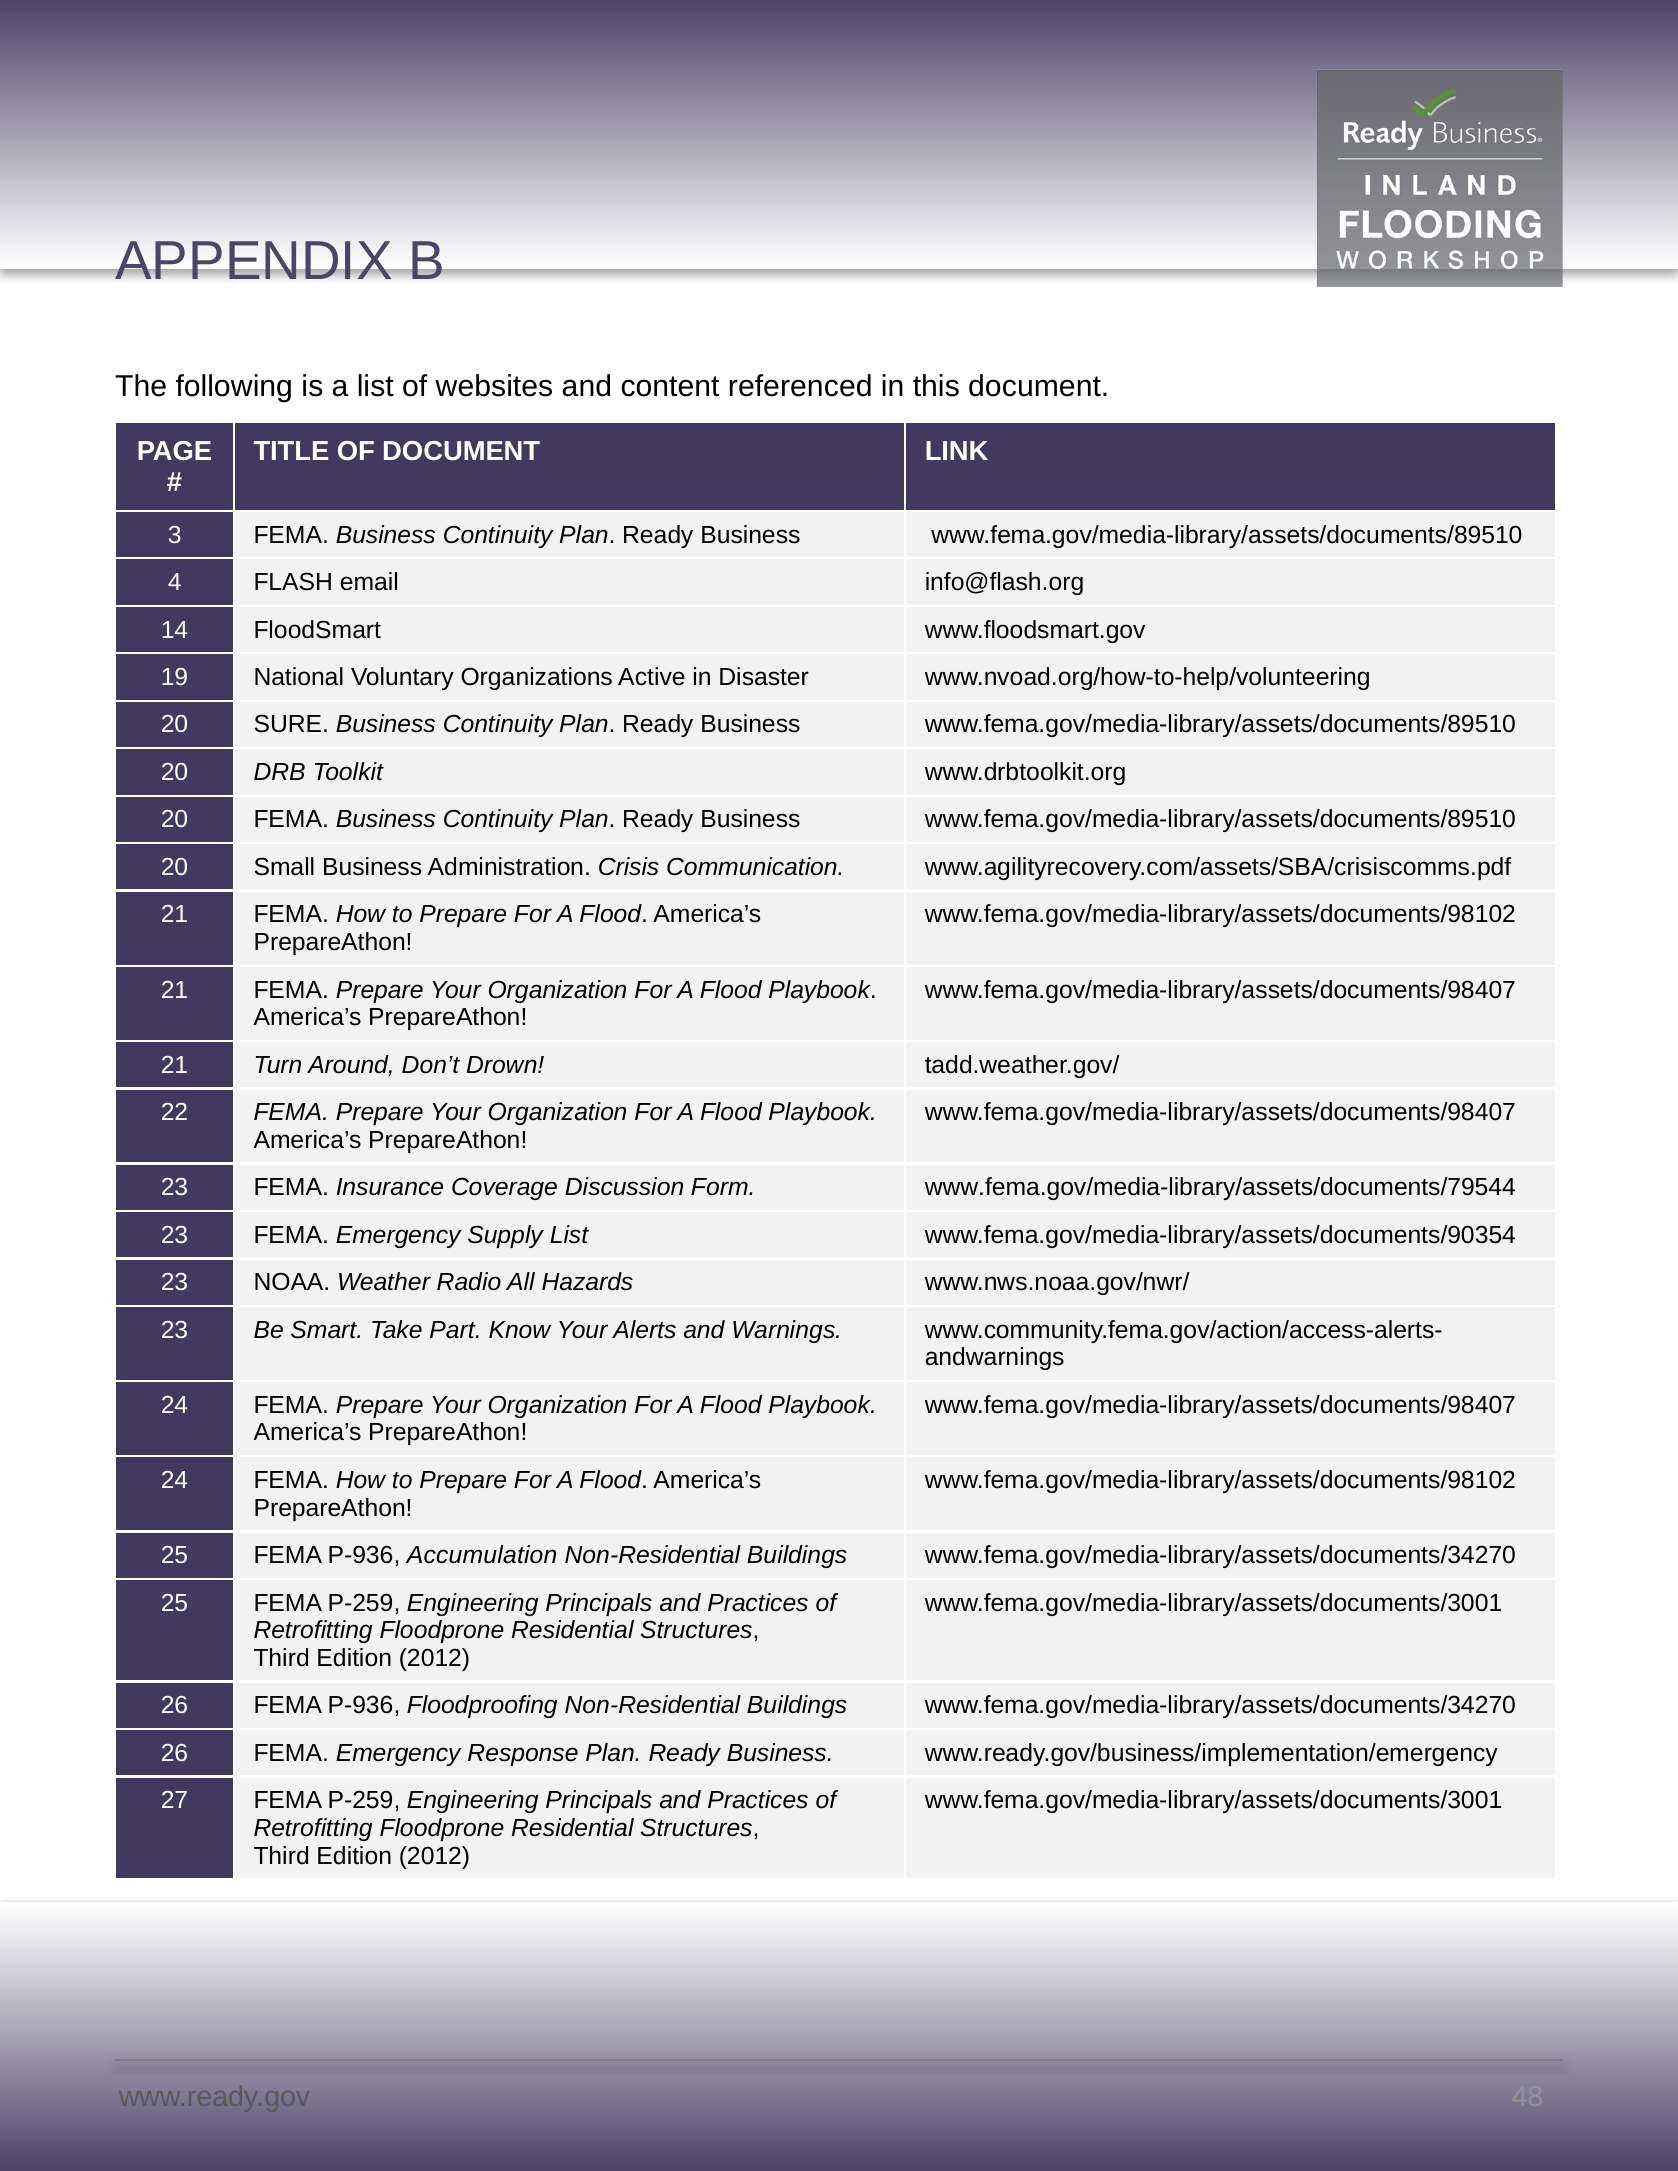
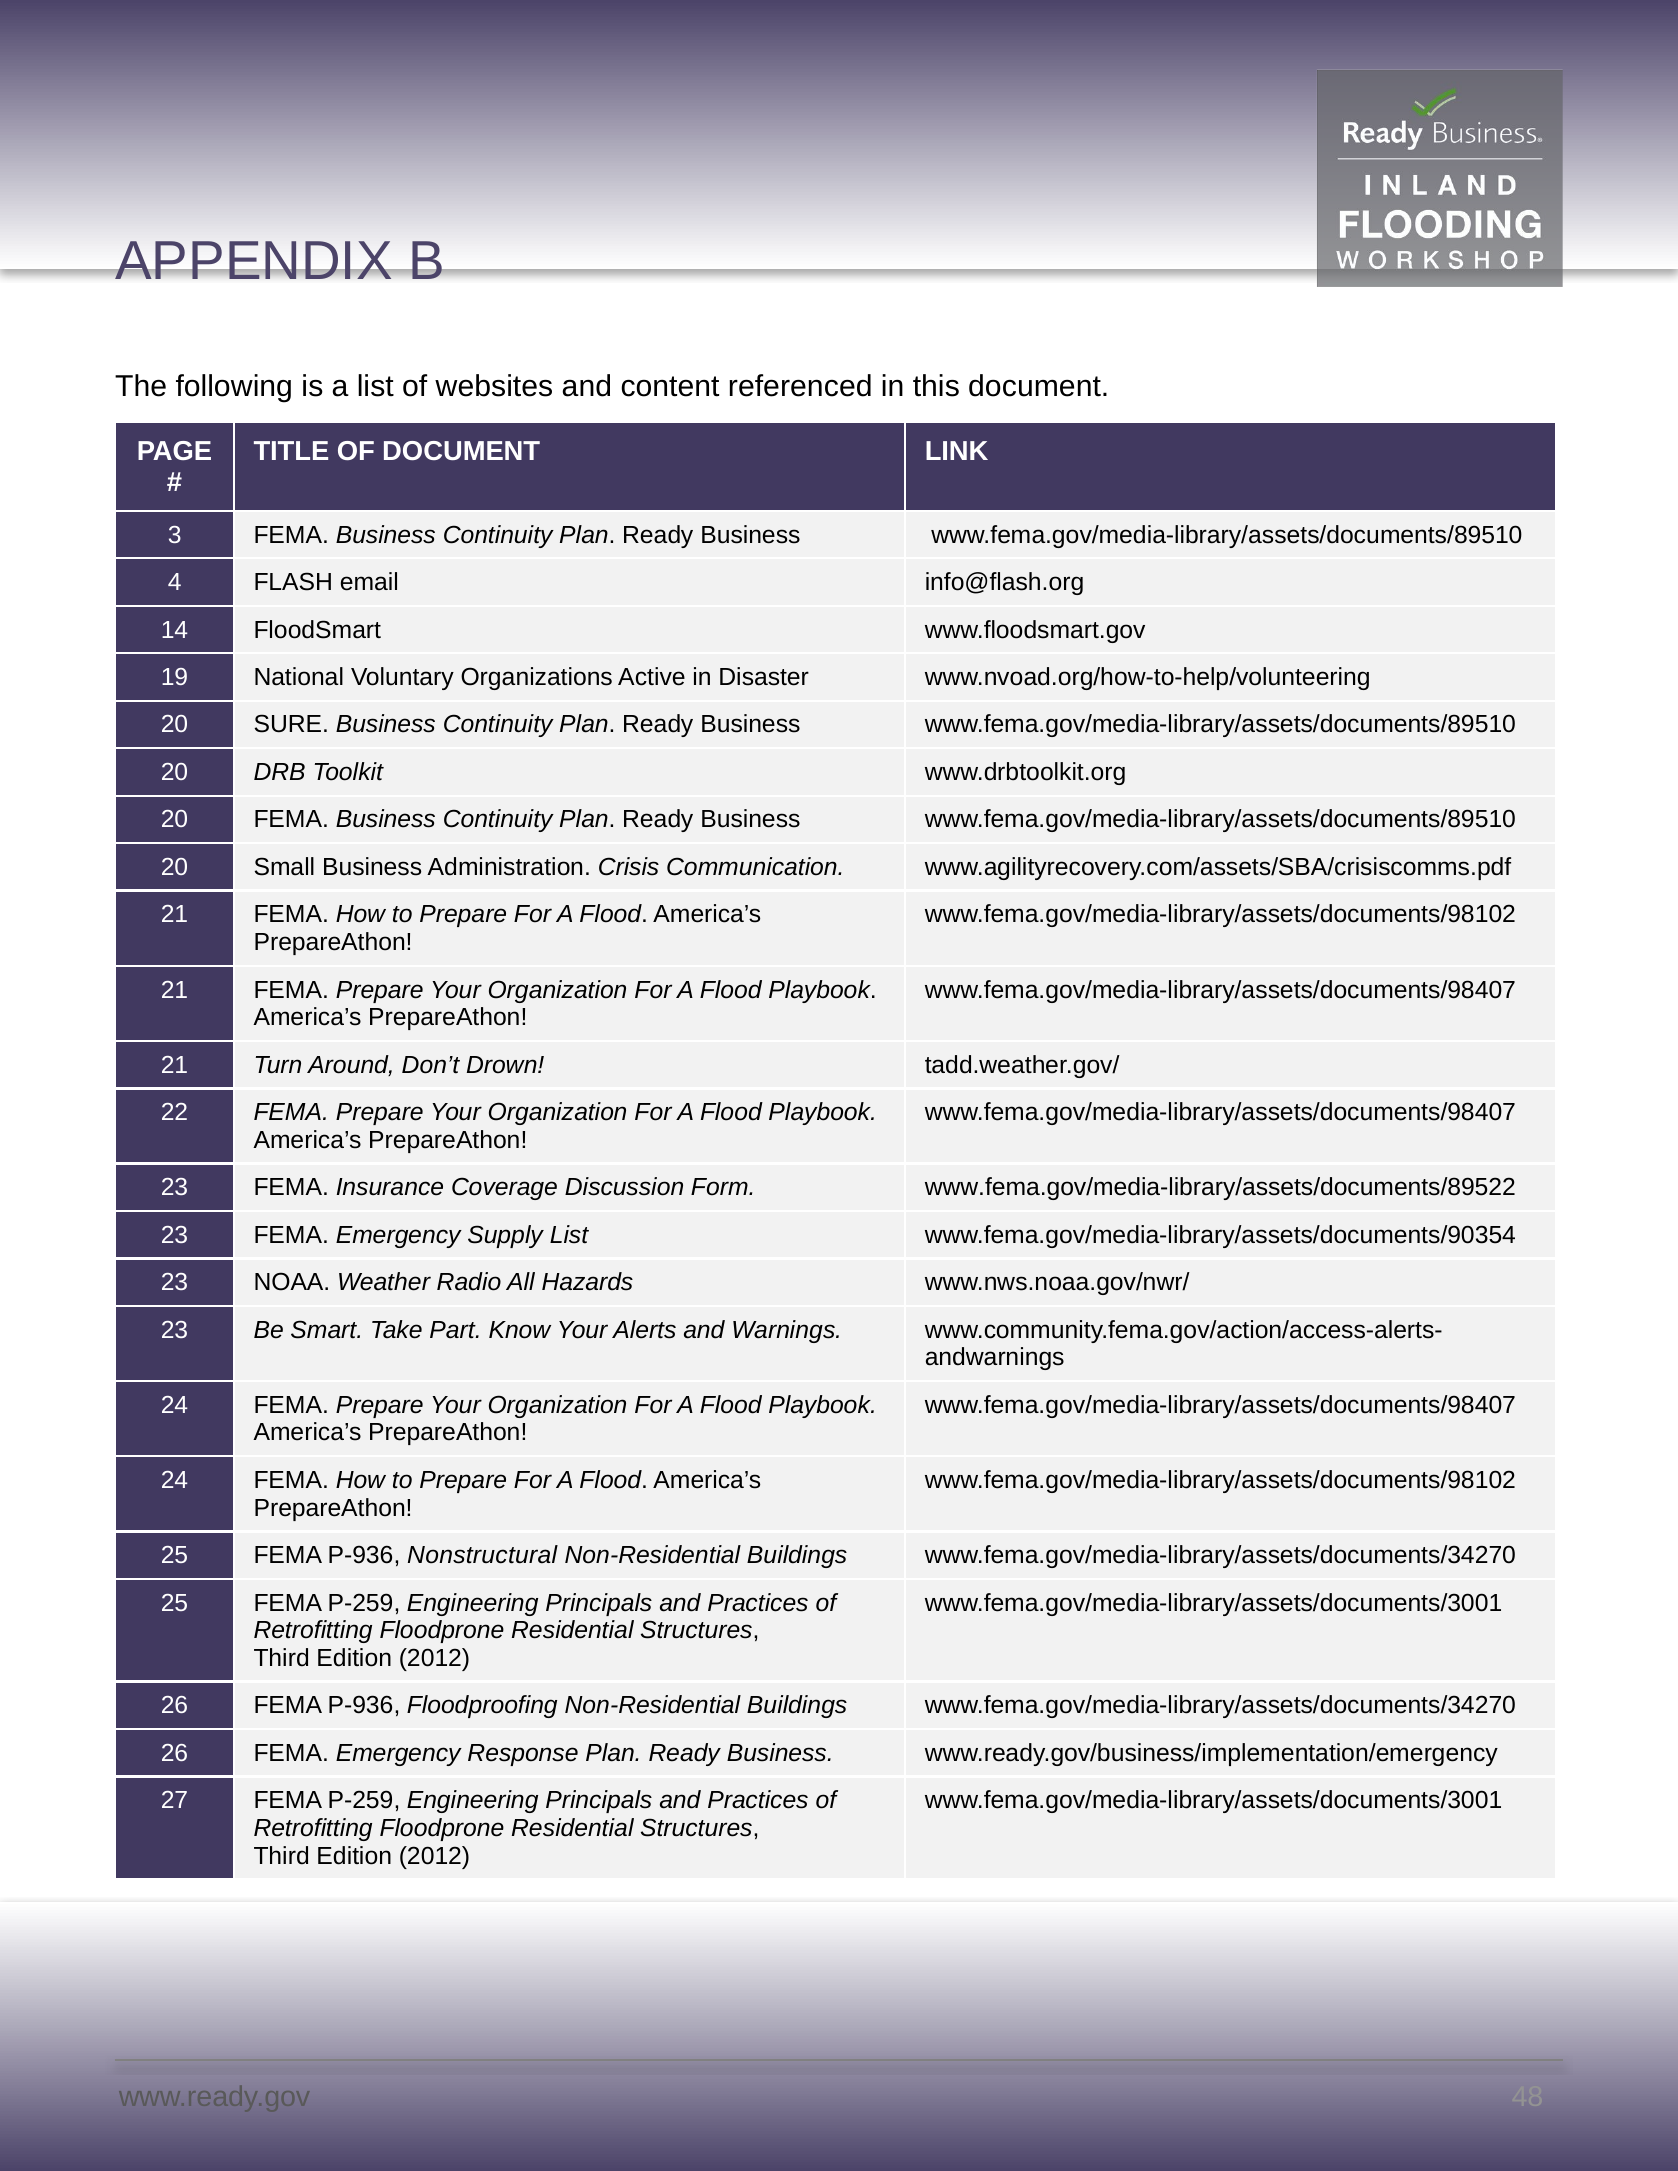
www.fema.gov/media-library/assets/documents/79544: www.fema.gov/media-library/assets/documents/79544 -> www.fema.gov/media-library/assets/documents/89522
Accumulation: Accumulation -> Nonstructural
